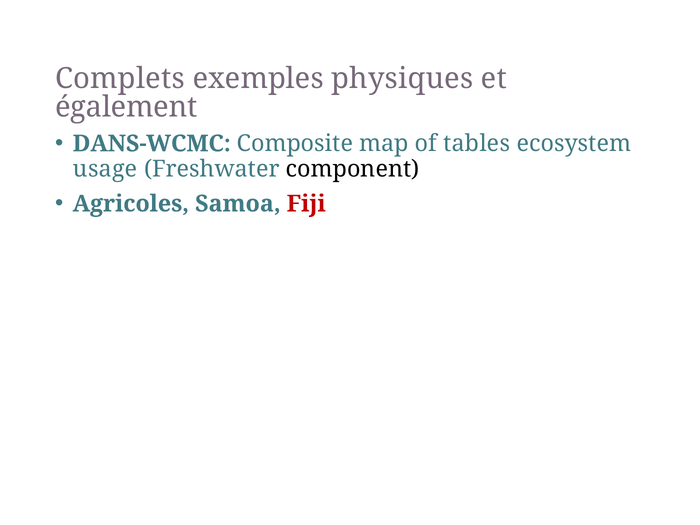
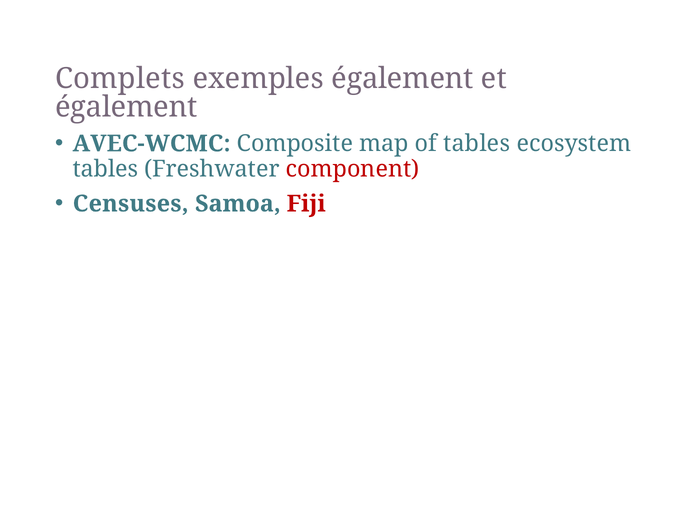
exemples physiques: physiques -> également
DANS-WCMC: DANS-WCMC -> AVEC-WCMC
usage at (105, 169): usage -> tables
component colour: black -> red
Agricoles: Agricoles -> Censuses
